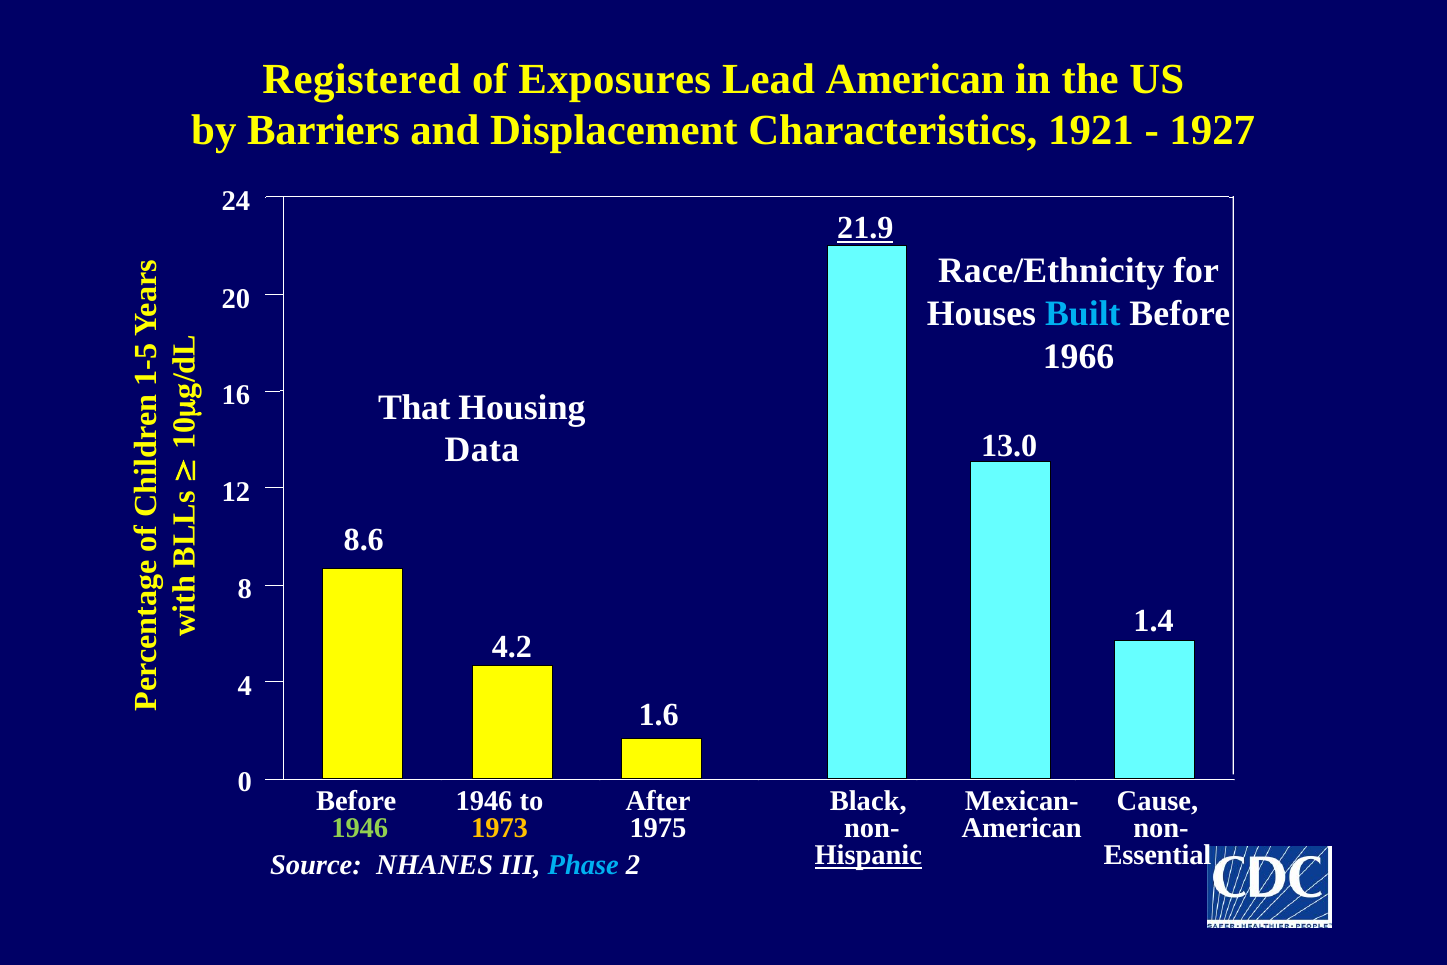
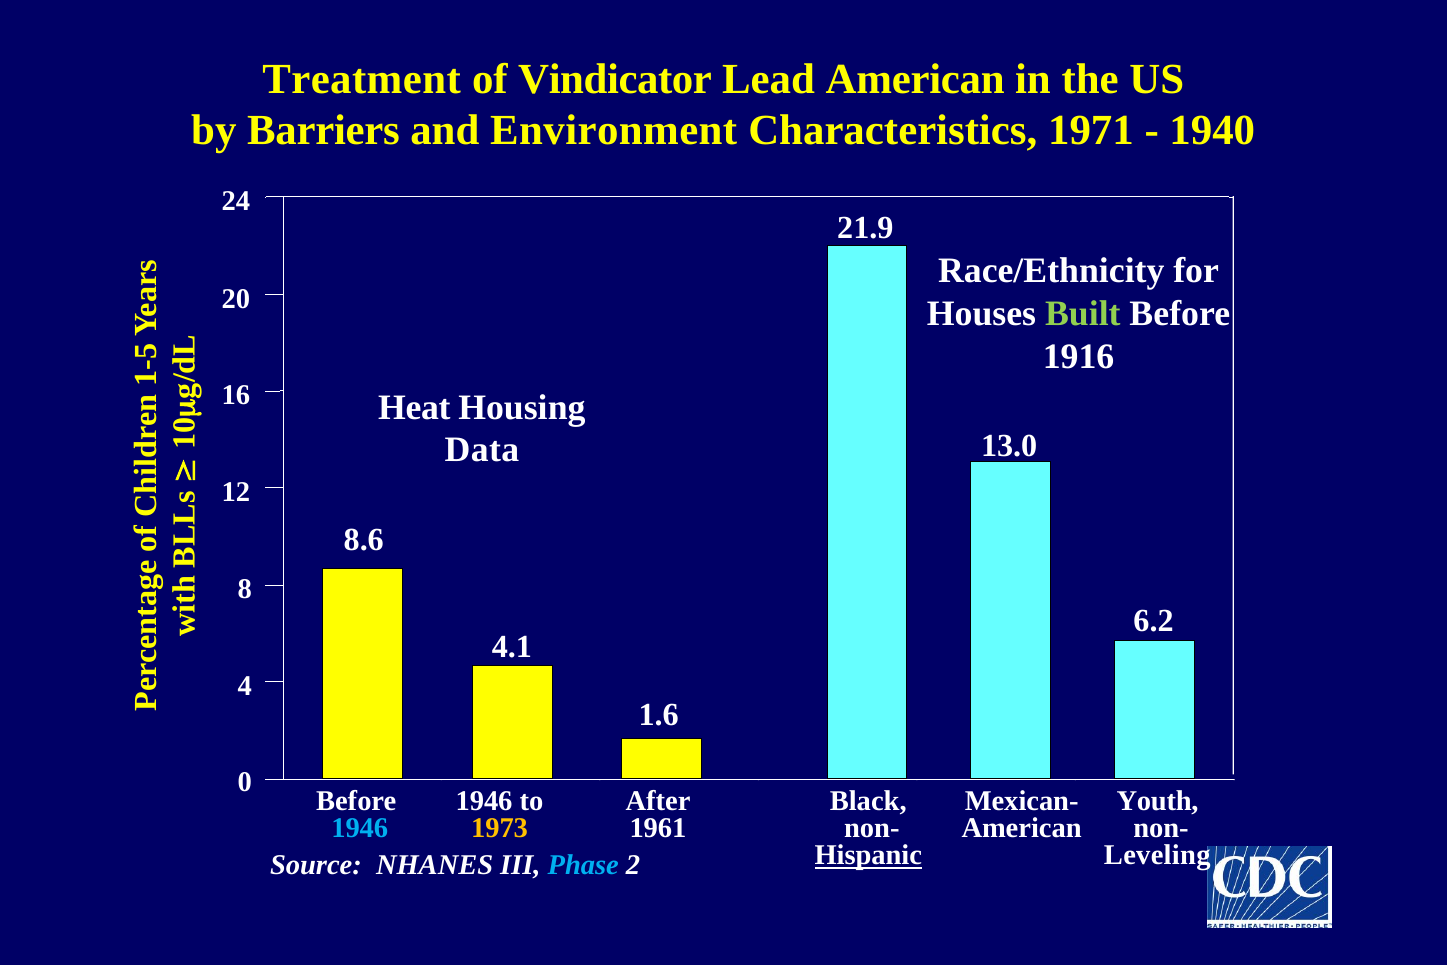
Registered: Registered -> Treatment
Exposures: Exposures -> Vindicator
Displacement: Displacement -> Environment
1921: 1921 -> 1971
1927: 1927 -> 1940
21.9 underline: present -> none
Built colour: light blue -> light green
1966: 1966 -> 1916
That: That -> Heat
1.4: 1.4 -> 6.2
4.2: 4.2 -> 4.1
Cause: Cause -> Youth
1946 at (360, 828) colour: light green -> light blue
1975: 1975 -> 1961
Essential: Essential -> Leveling
